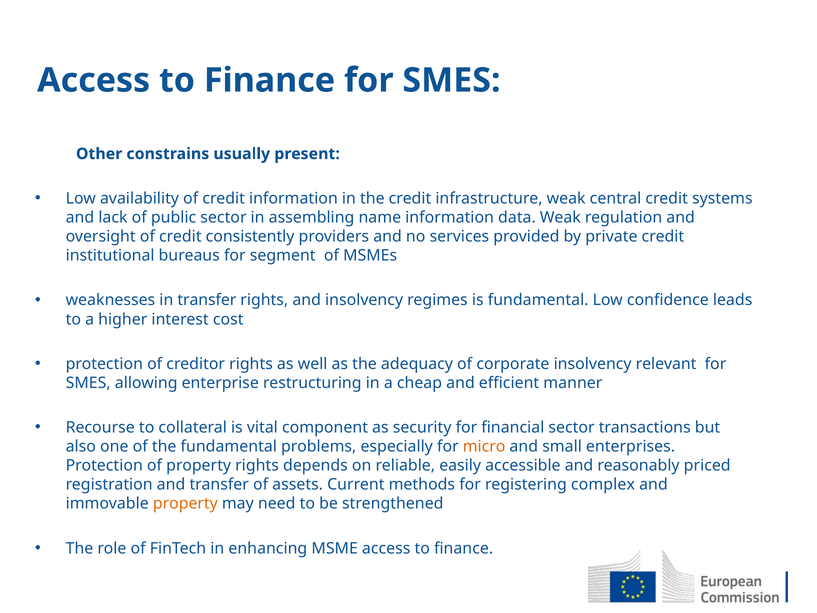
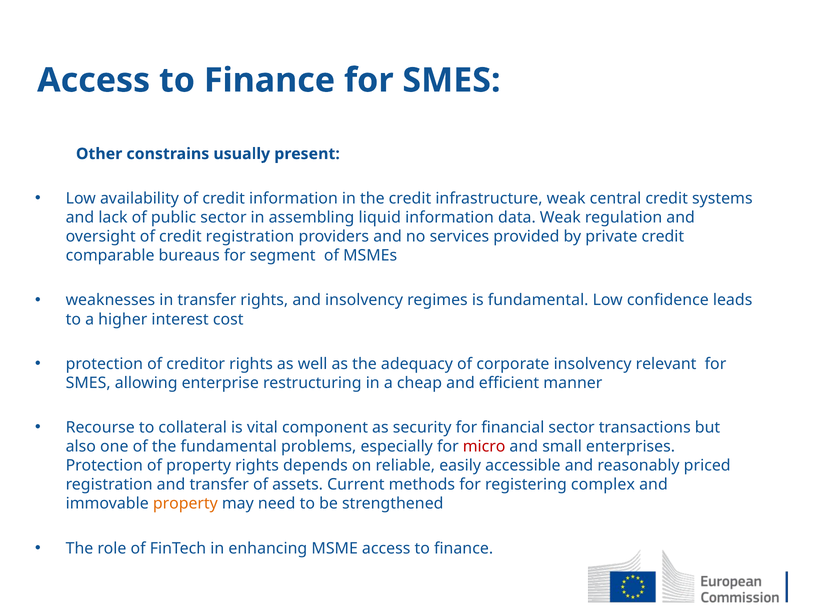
name: name -> liquid
credit consistently: consistently -> registration
institutional: institutional -> comparable
micro colour: orange -> red
